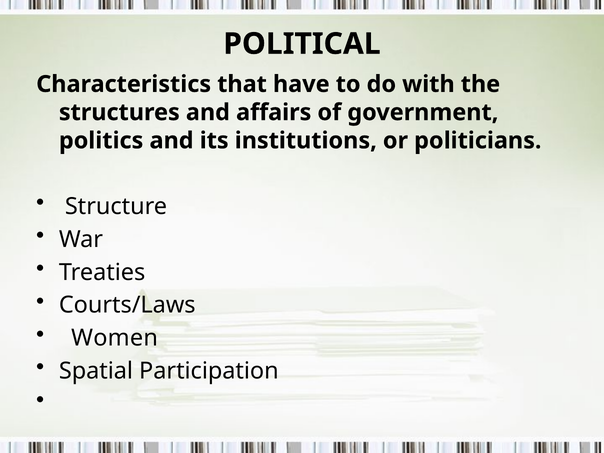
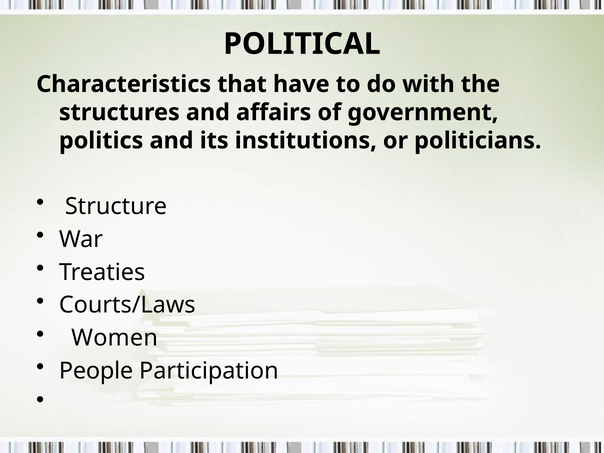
Spatial: Spatial -> People
